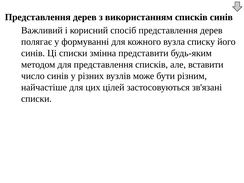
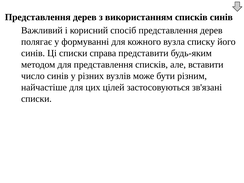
змінна: змінна -> справа
